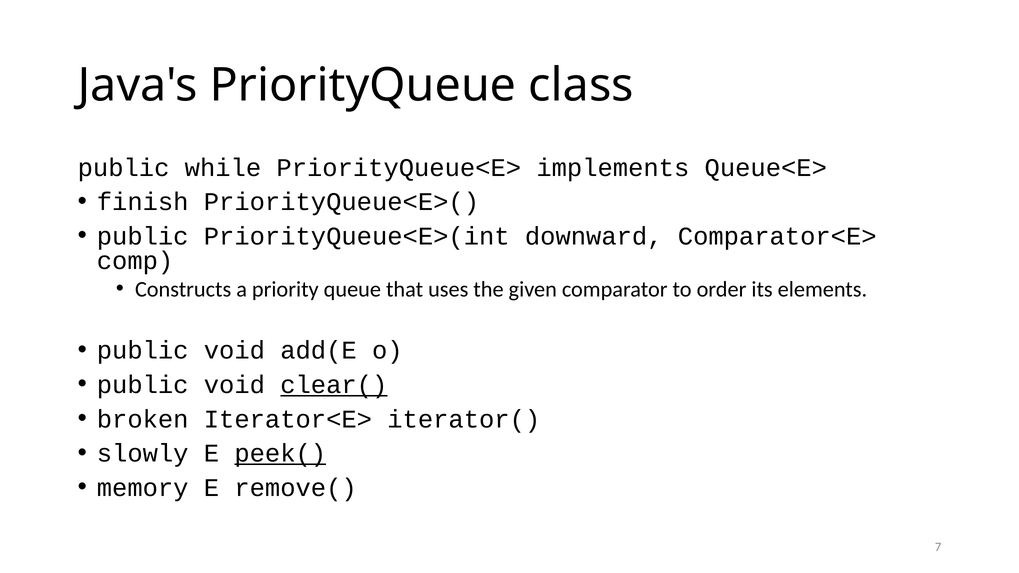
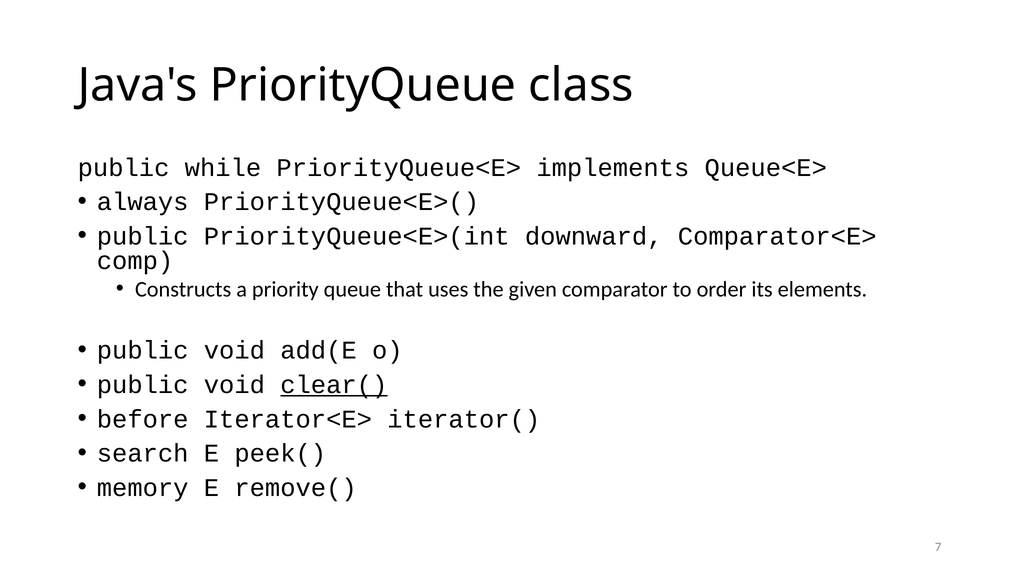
finish: finish -> always
broken: broken -> before
slowly: slowly -> search
peek( underline: present -> none
